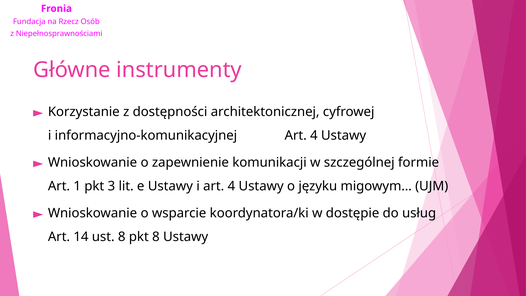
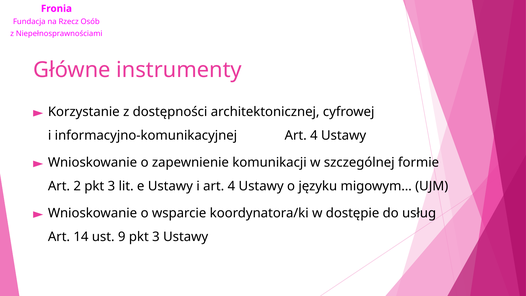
1: 1 -> 2
ust 8: 8 -> 9
8 at (156, 237): 8 -> 3
